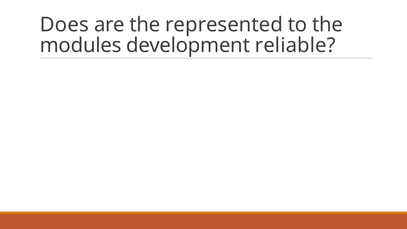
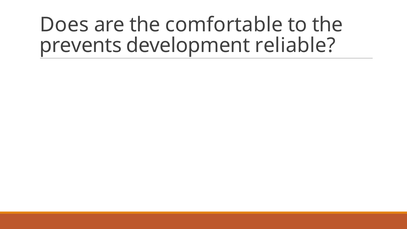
represented: represented -> comfortable
modules: modules -> prevents
